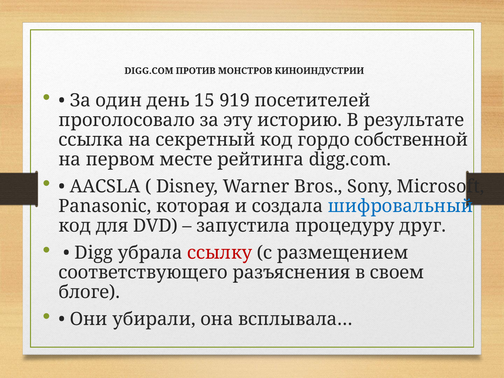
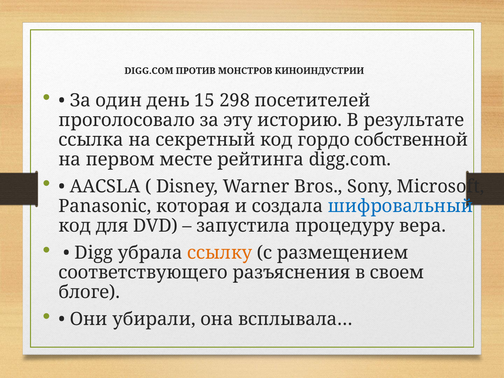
919: 919 -> 298
друг: друг -> вера
ссылку colour: red -> orange
